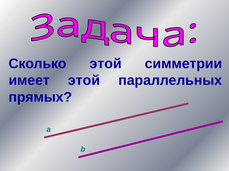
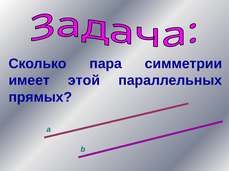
Сколько этой: этой -> пара
